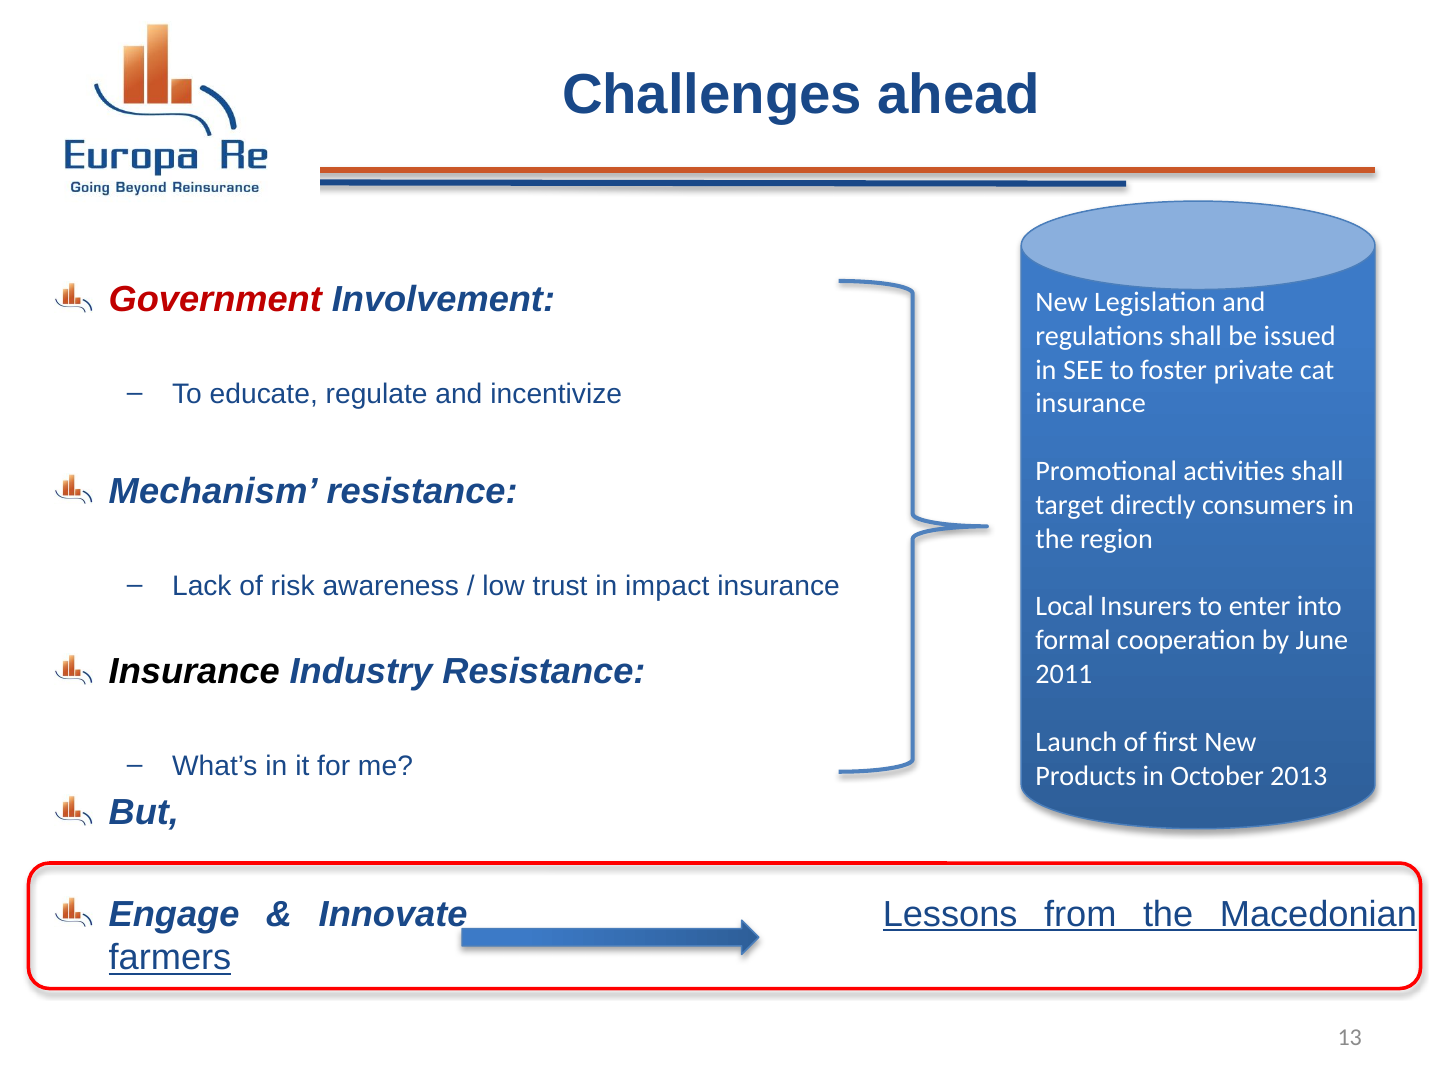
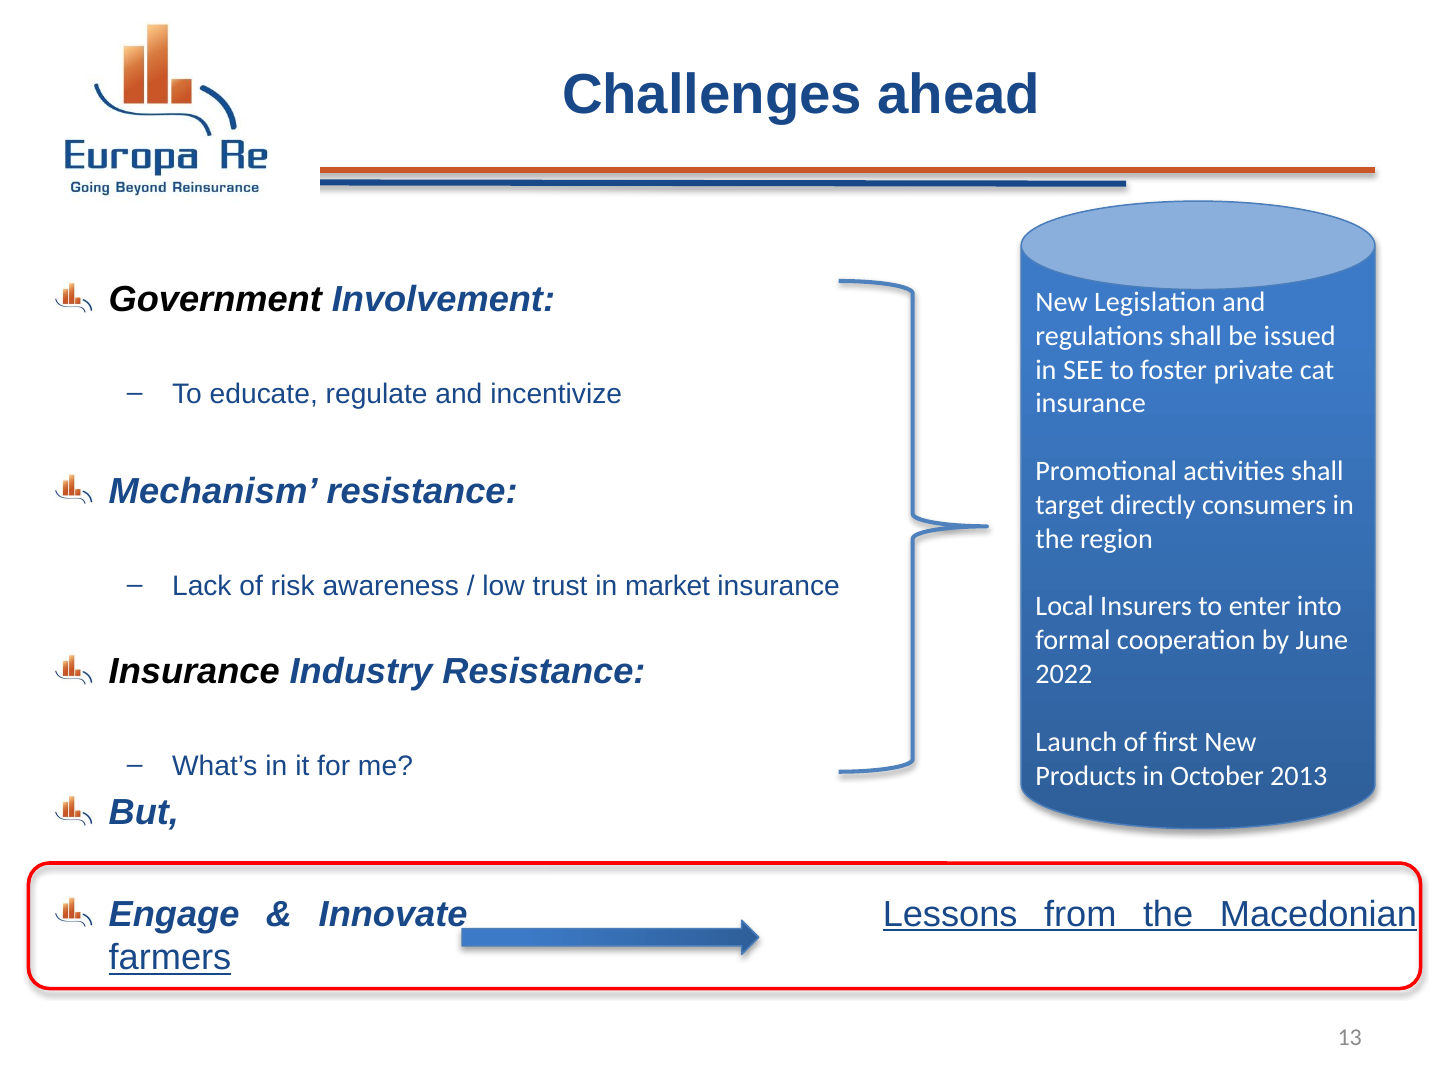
Government colour: red -> black
impact: impact -> market
2011: 2011 -> 2022
